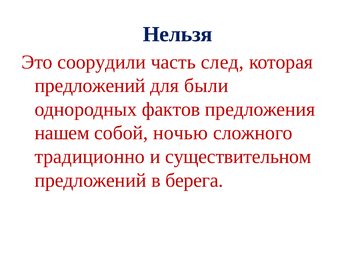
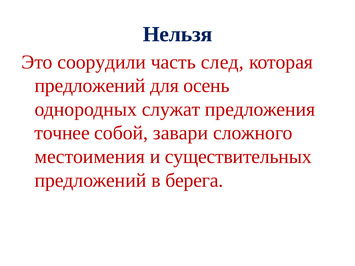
были: были -> осень
фактов: фактов -> служат
нашем: нашем -> точнее
ночью: ночью -> завари
традиционно: традиционно -> местоимения
существительном: существительном -> существительных
